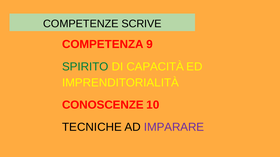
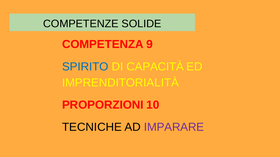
SCRIVE: SCRIVE -> SOLIDE
SPIRITO colour: green -> blue
CONOSCENZE: CONOSCENZE -> PROPORZIONI
